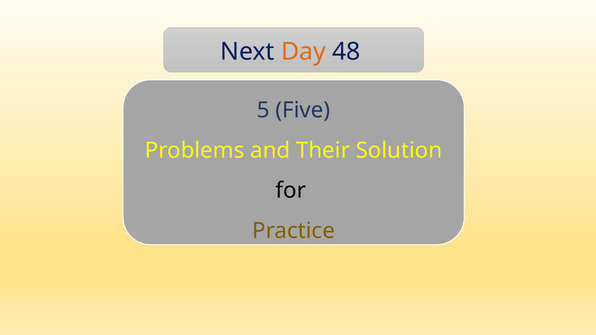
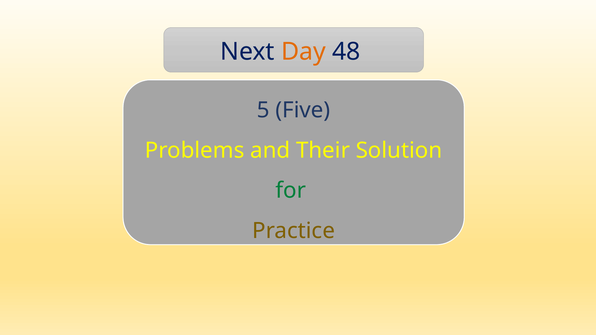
for colour: black -> green
